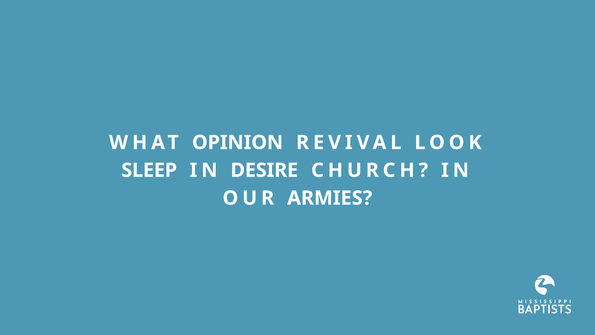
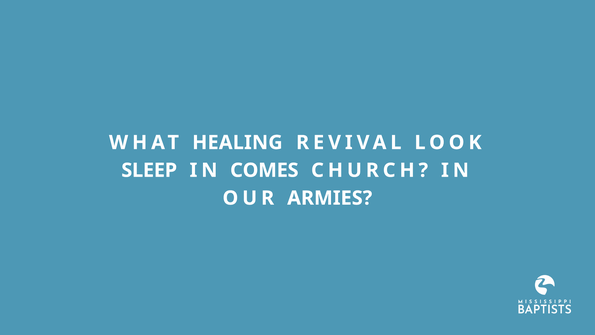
OPINION: OPINION -> HEALING
DESIRE: DESIRE -> COMES
